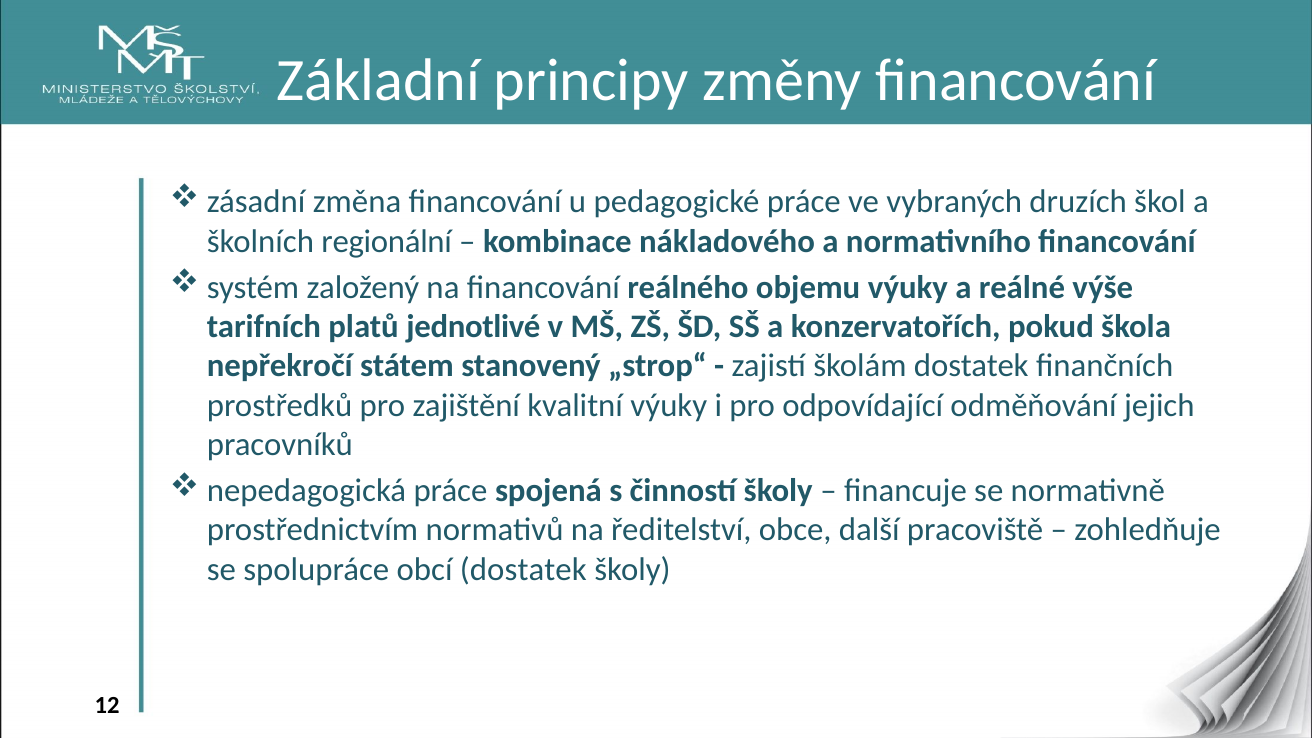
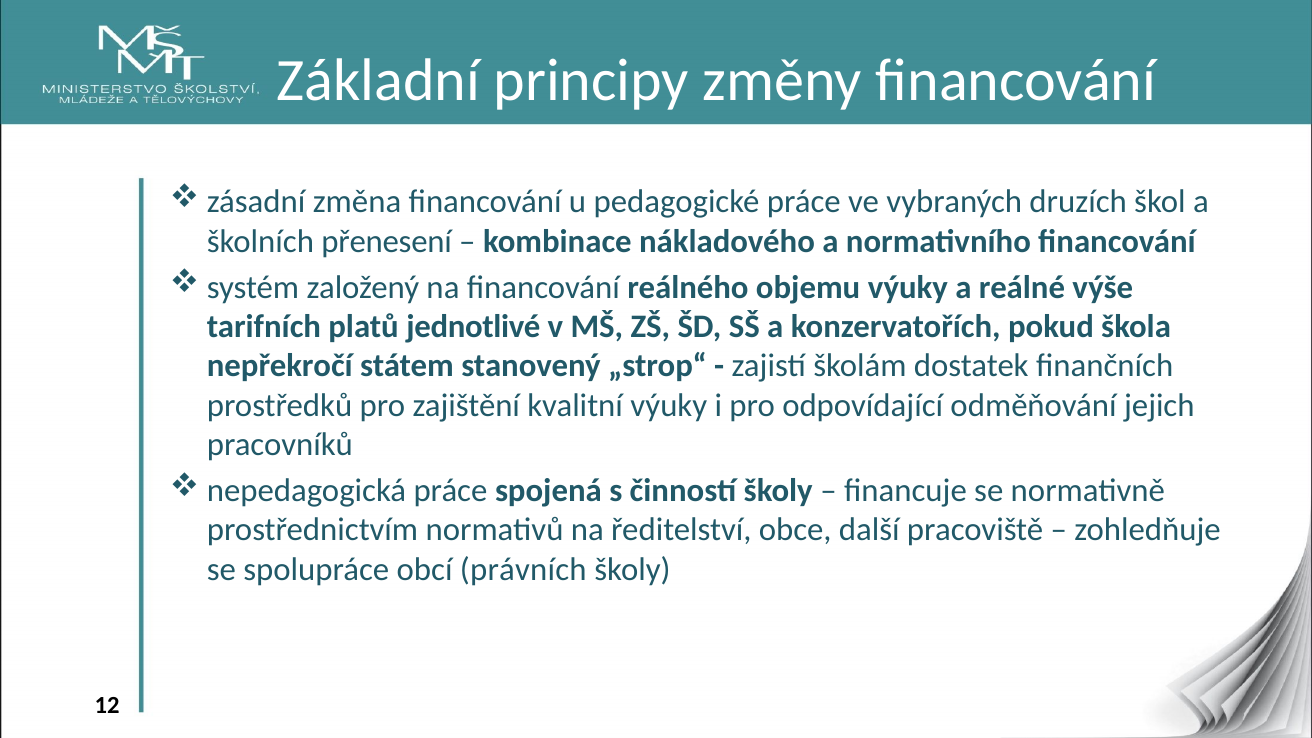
regionální: regionální -> přenesení
obcí dostatek: dostatek -> právních
